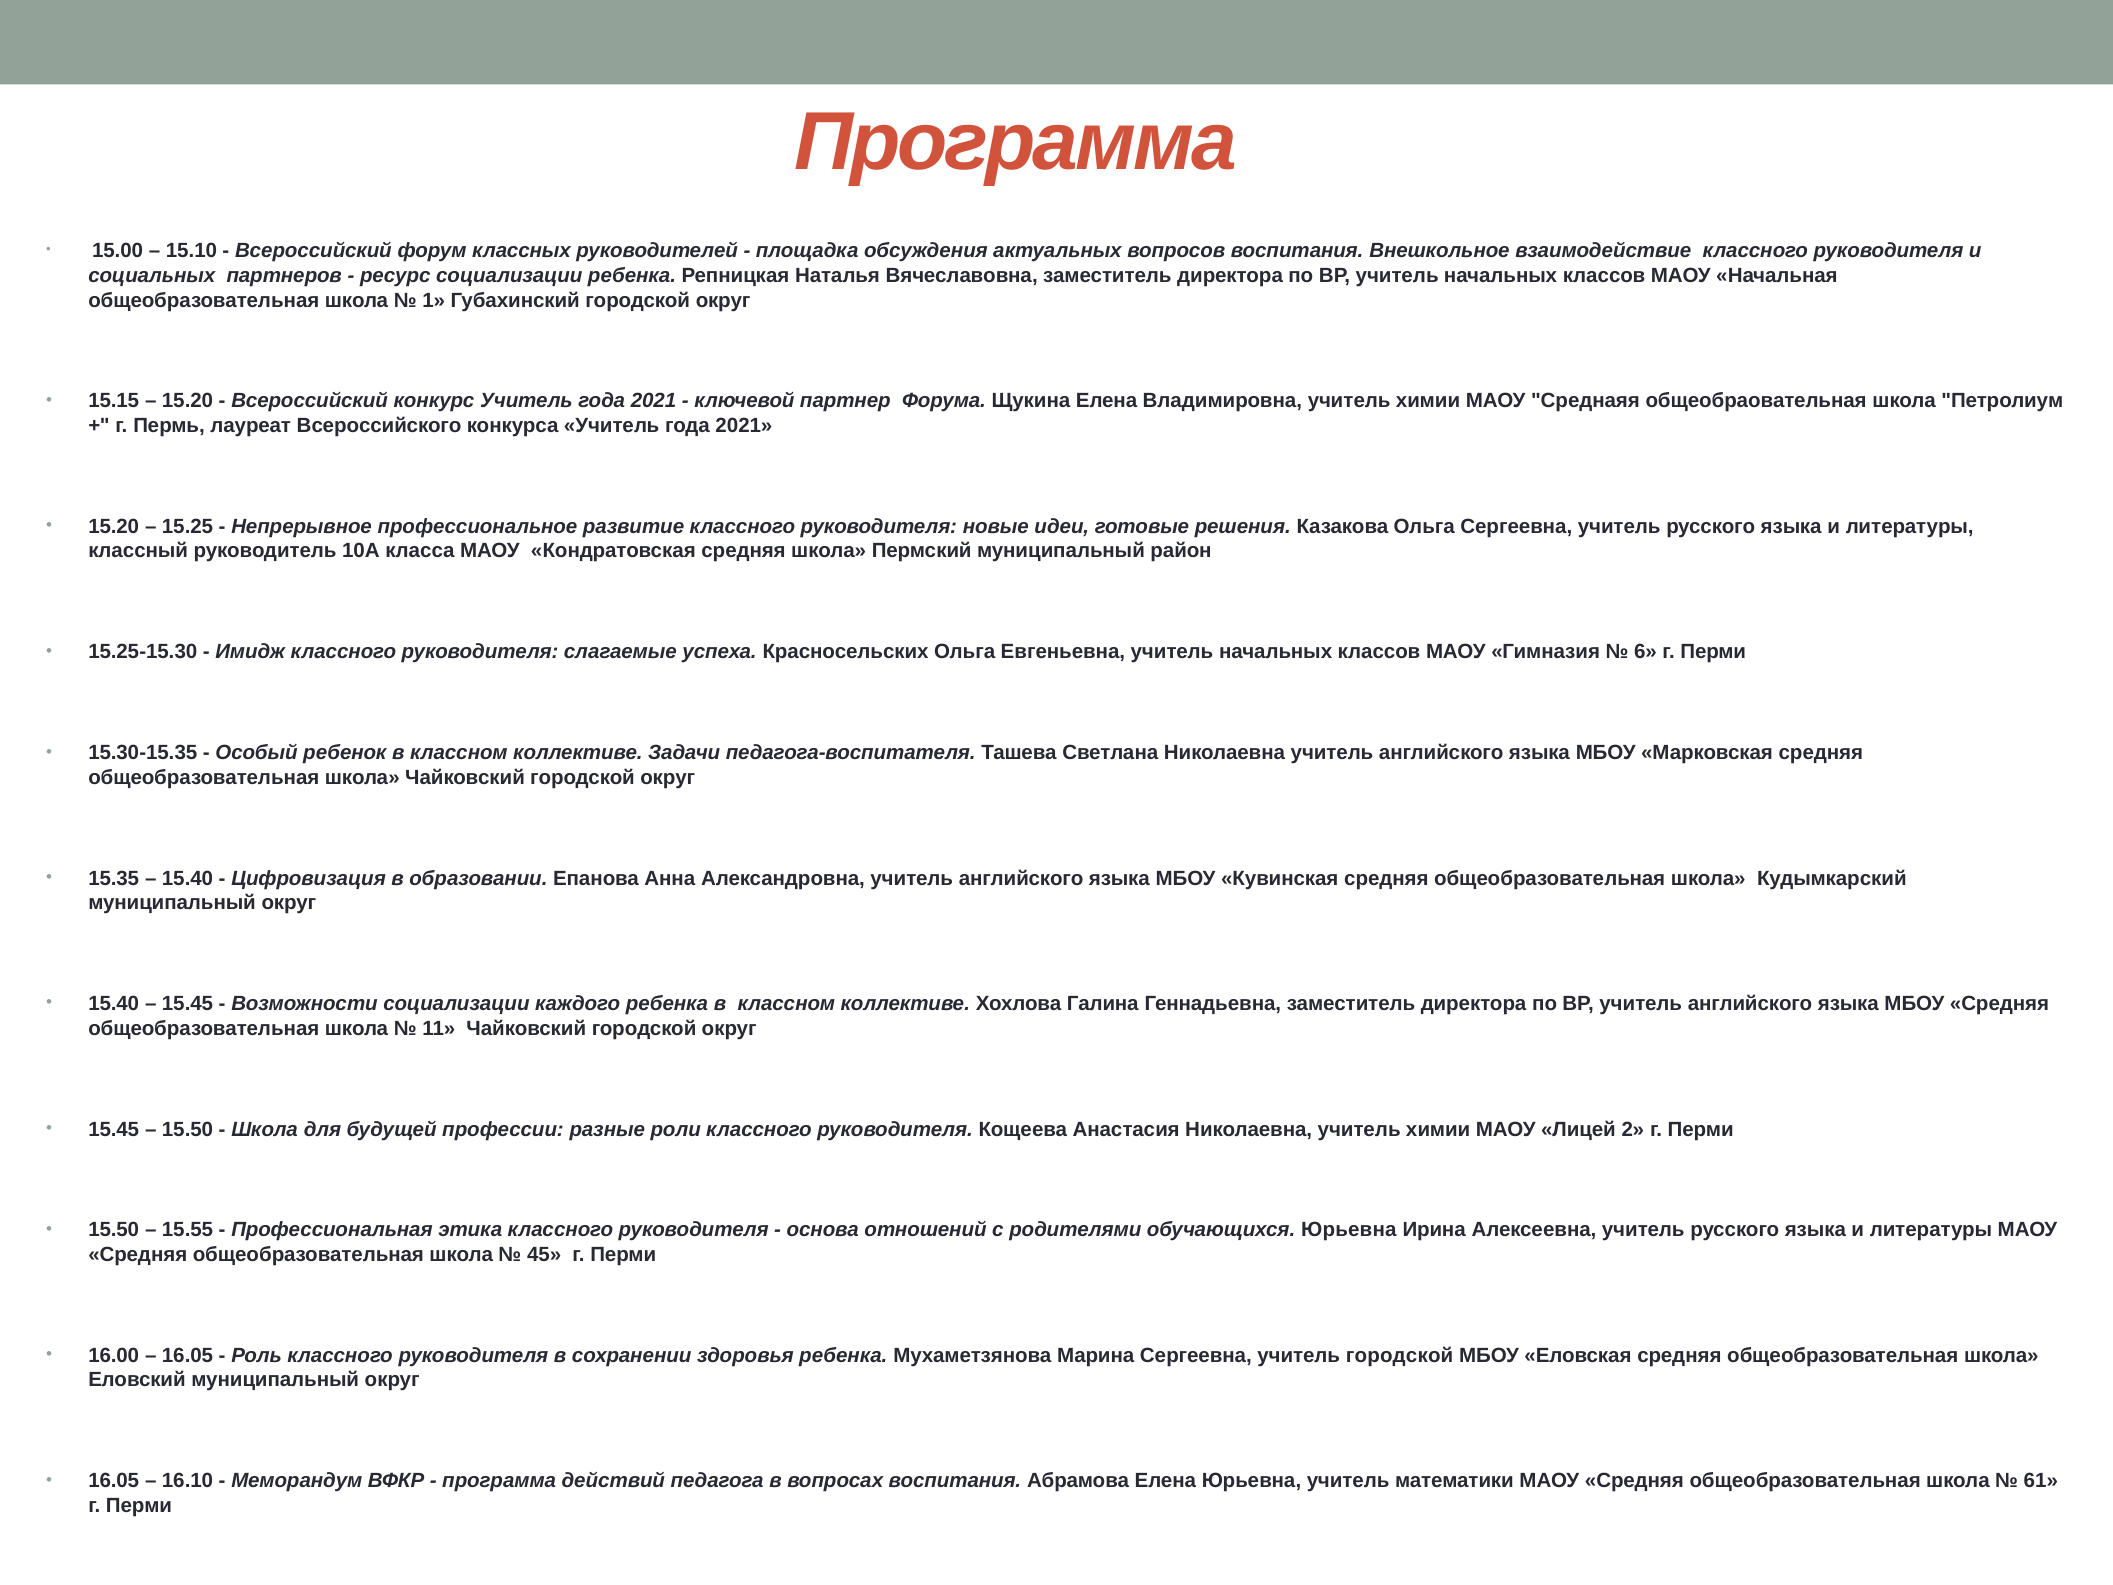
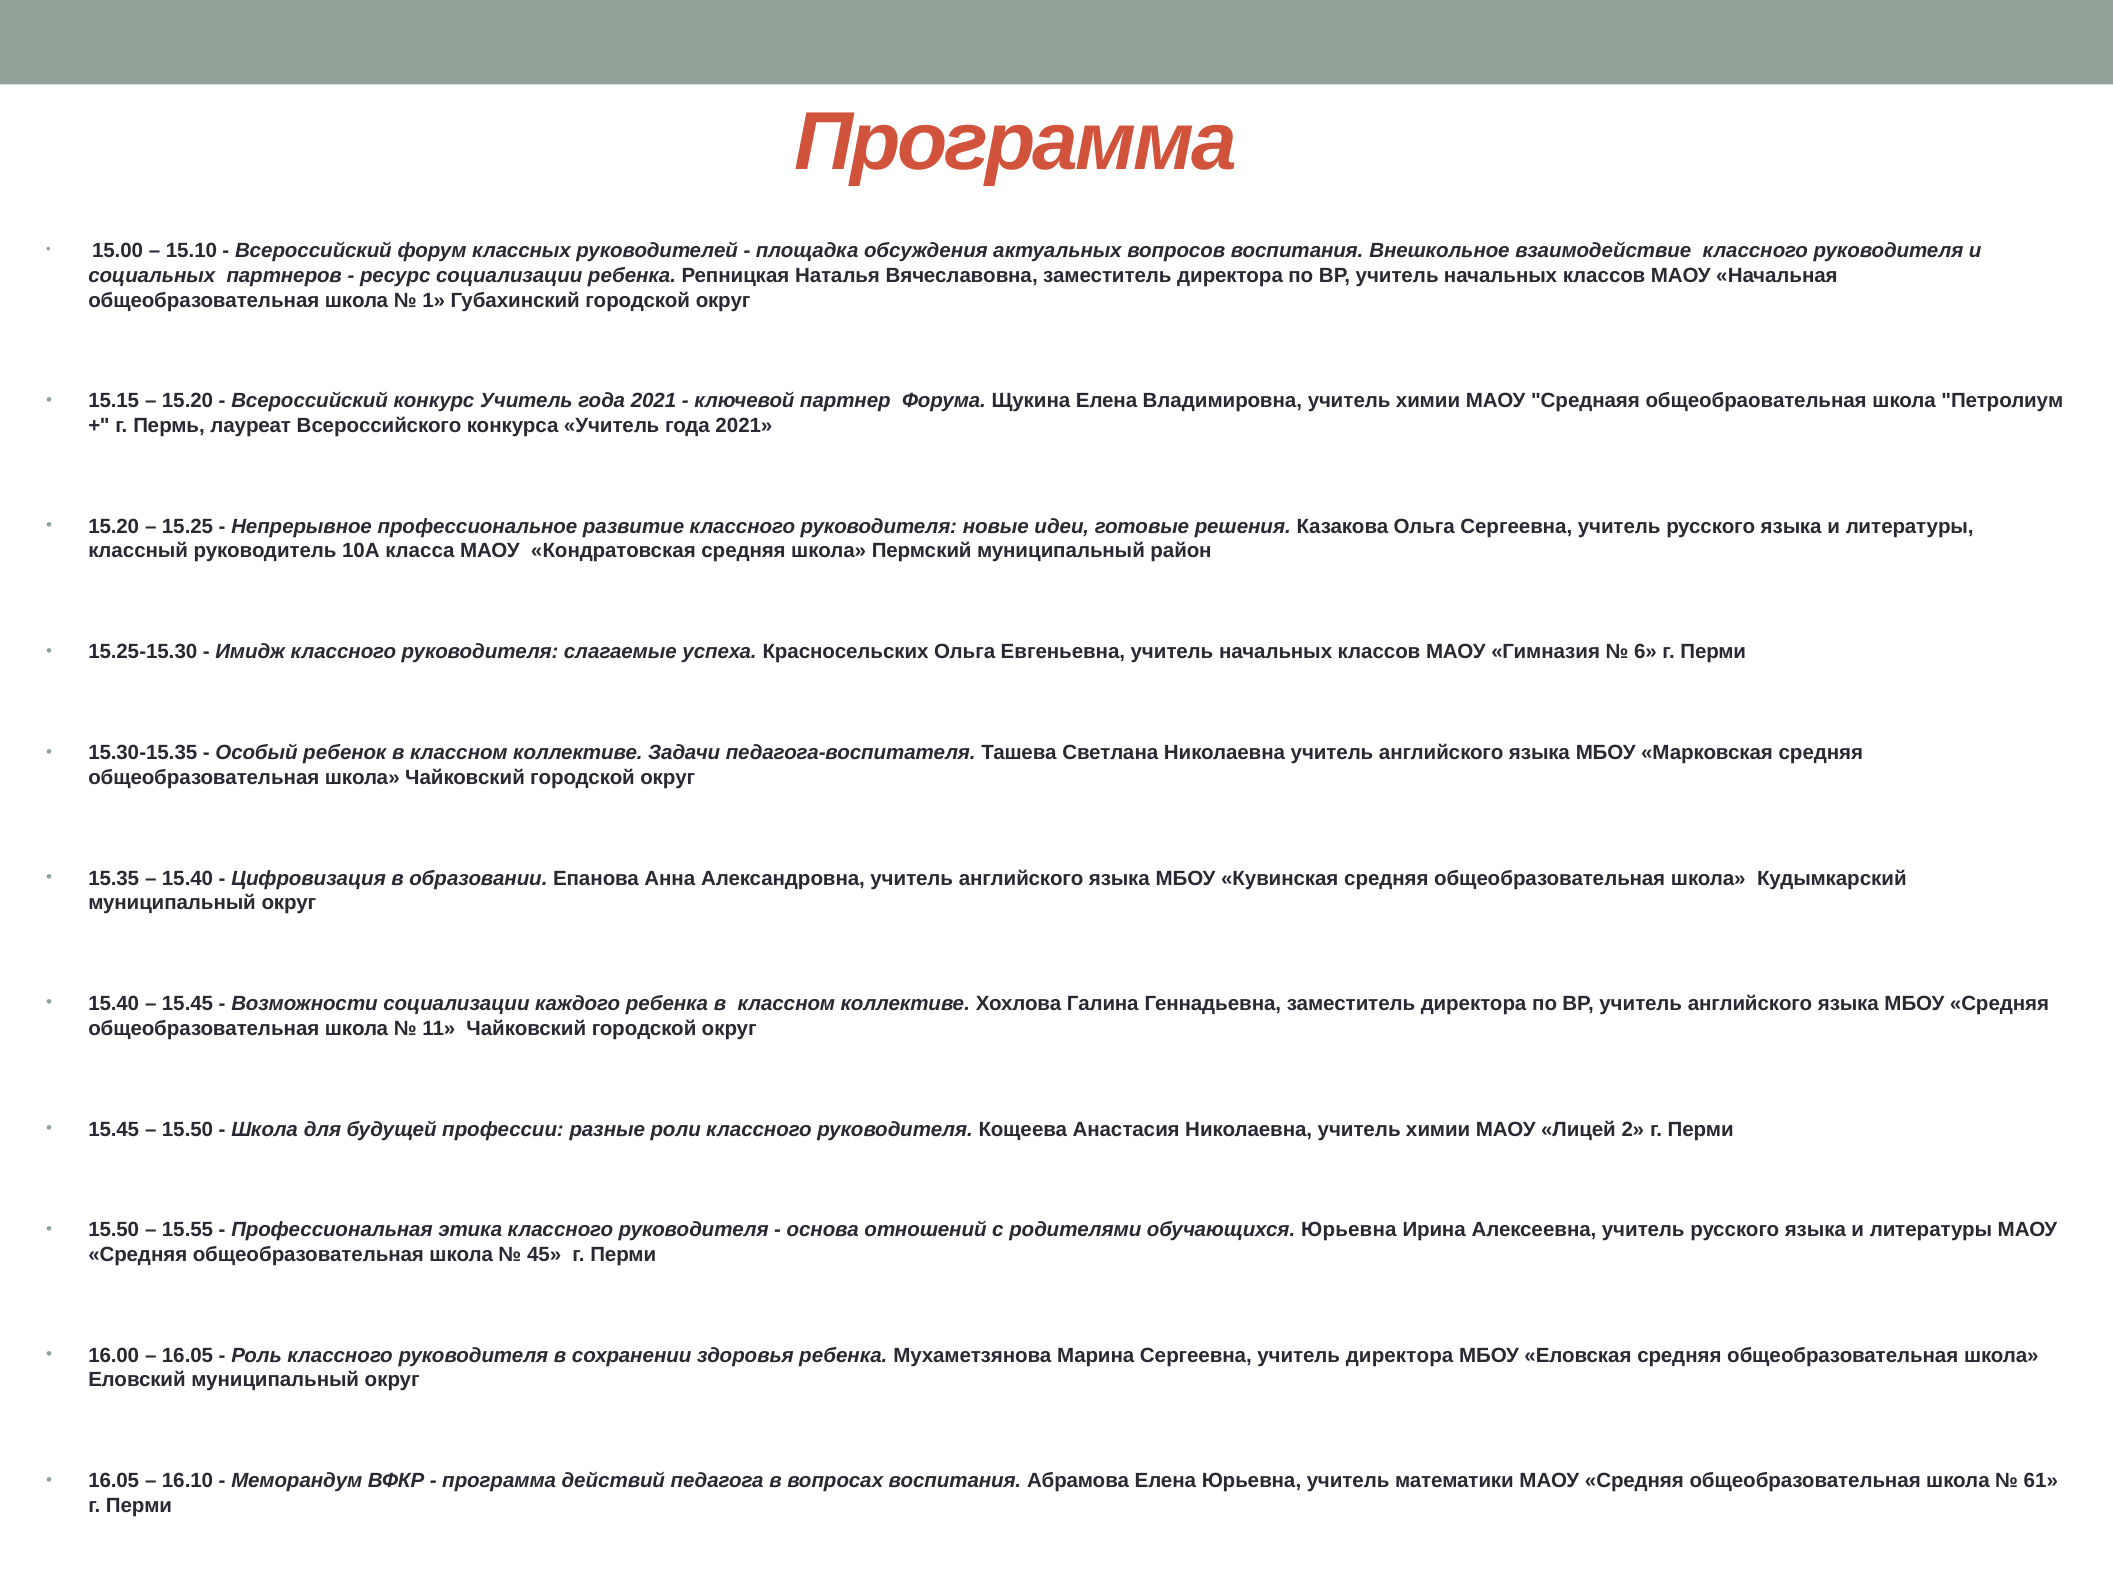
учитель городской: городской -> директора
